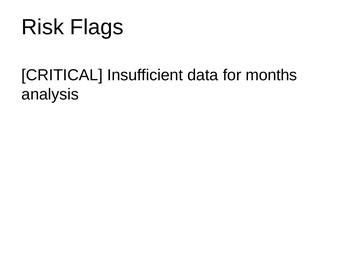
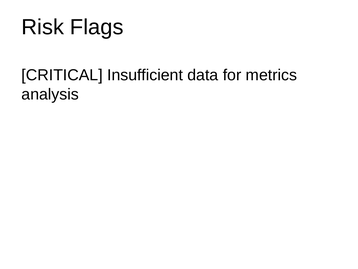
months: months -> metrics
